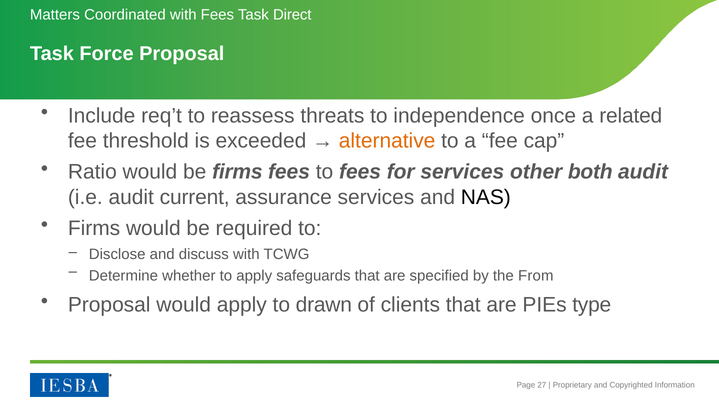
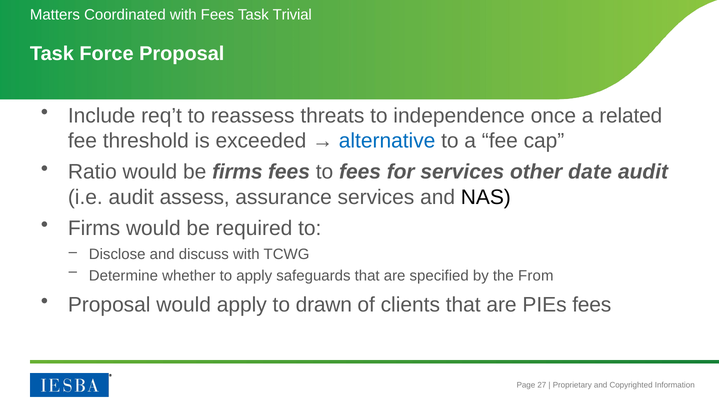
Direct: Direct -> Trivial
alternative colour: orange -> blue
both: both -> date
current: current -> assess
PIEs type: type -> fees
